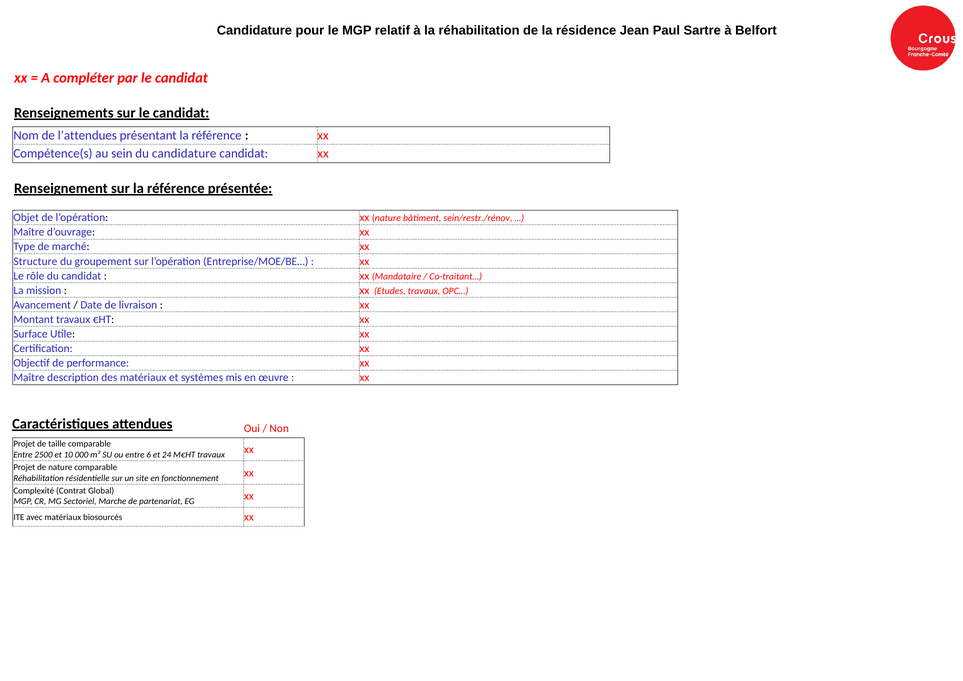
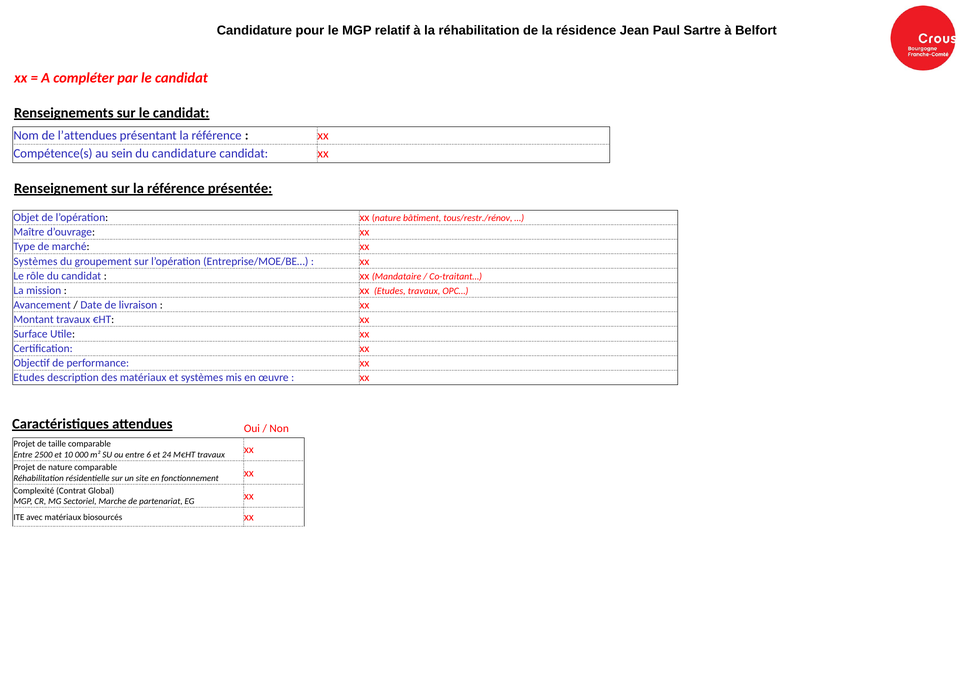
sein/restr./rénov: sein/restr./rénov -> tous/restr./rénov
Structure at (35, 261): Structure -> Systèmes
Maître at (29, 378): Maître -> Etudes
